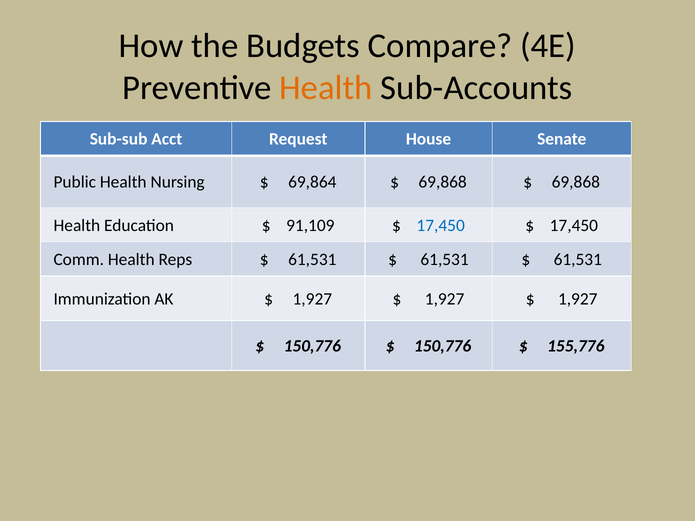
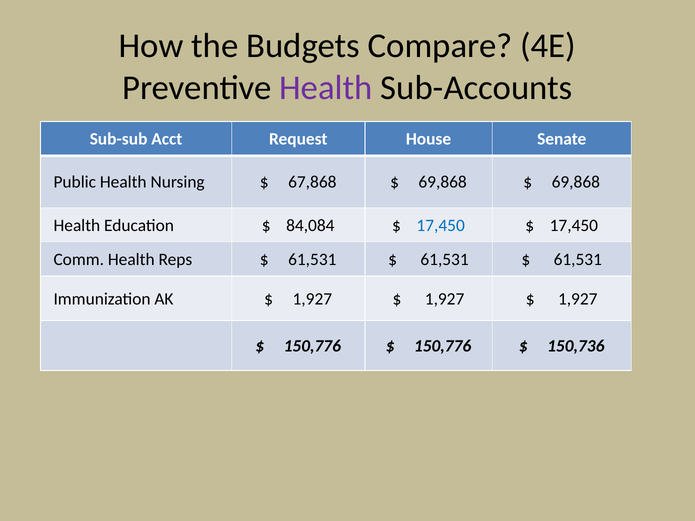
Health at (326, 88) colour: orange -> purple
69,864: 69,864 -> 67,868
91,109: 91,109 -> 84,084
155,776: 155,776 -> 150,736
